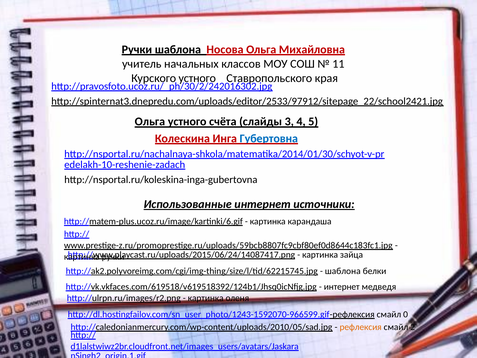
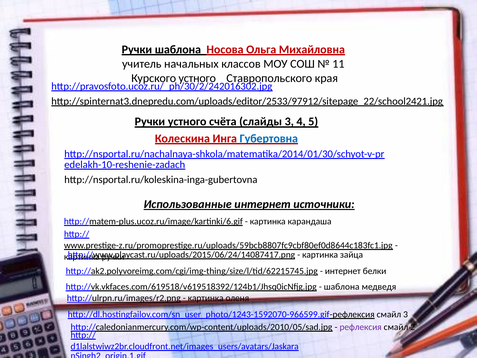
Ольга at (150, 122): Ольга -> Ручки
шаблона at (343, 271): шаблона -> интернет
интернет at (342, 287): интернет -> шаблона
http://dl.hostingfailov.com/sn_user_photo/1243-1592070-966599.gif-рефлексия смайл 0: 0 -> 3
рефлексия at (361, 327) colour: orange -> purple
